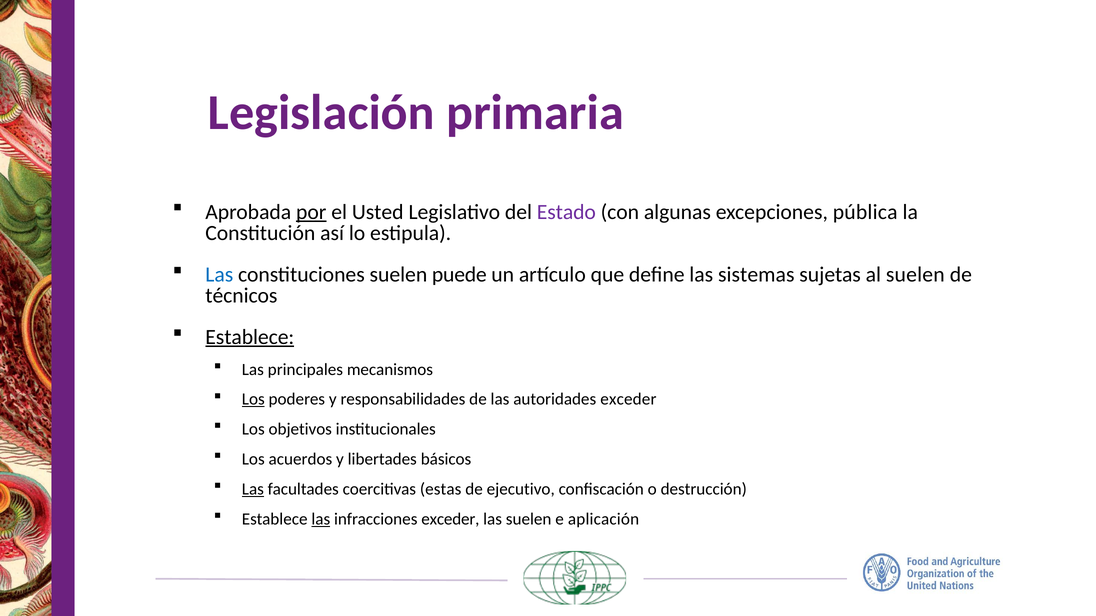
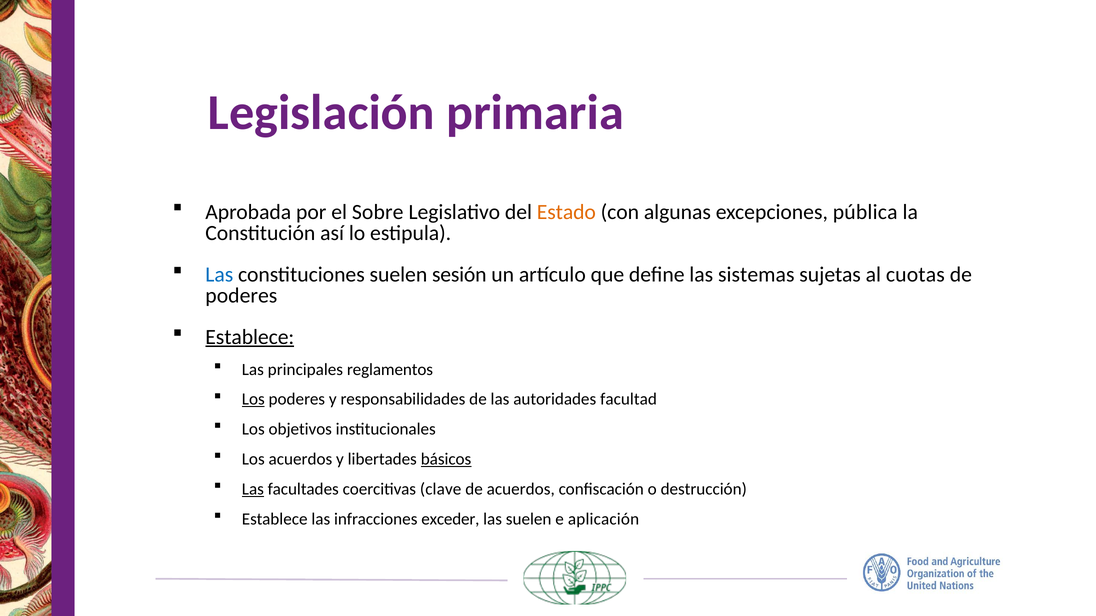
por underline: present -> none
Usted: Usted -> Sobre
Estado colour: purple -> orange
puede: puede -> sesión
al suelen: suelen -> cuotas
técnicos at (241, 296): técnicos -> poderes
mecanismos: mecanismos -> reglamentos
autoridades exceder: exceder -> facultad
básicos underline: none -> present
estas: estas -> clave
de ejecutivo: ejecutivo -> acuerdos
las at (321, 519) underline: present -> none
